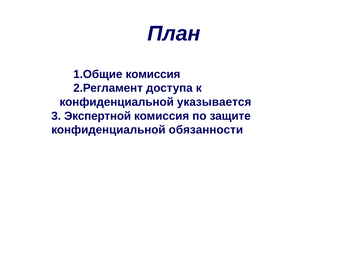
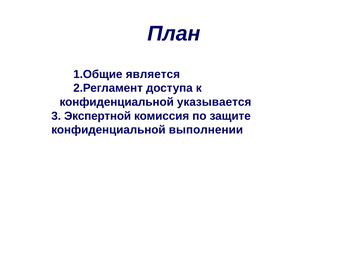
комиссия at (153, 74): комиссия -> является
обязанности: обязанности -> выполнении
